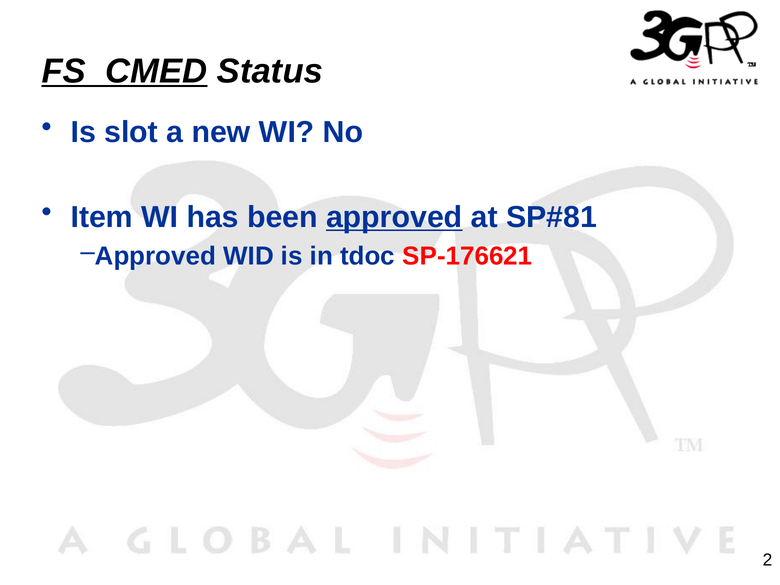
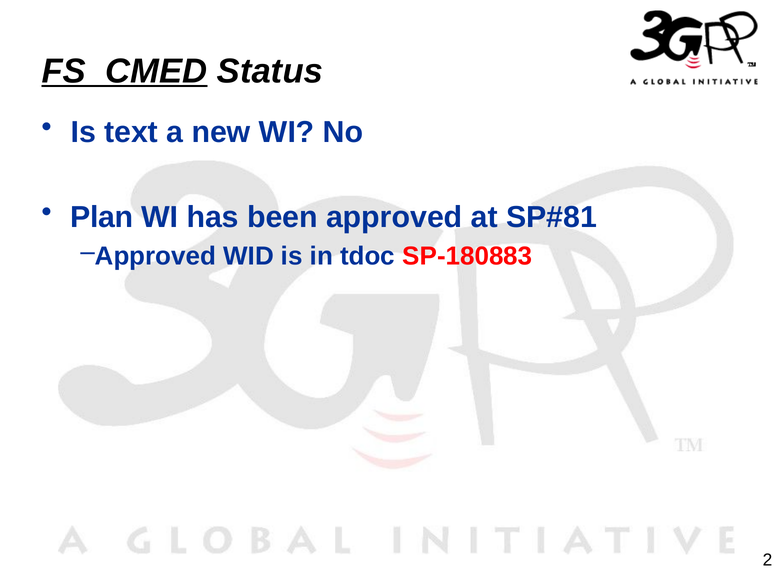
slot: slot -> text
Item: Item -> Plan
approved at (394, 217) underline: present -> none
SP-176621: SP-176621 -> SP-180883
